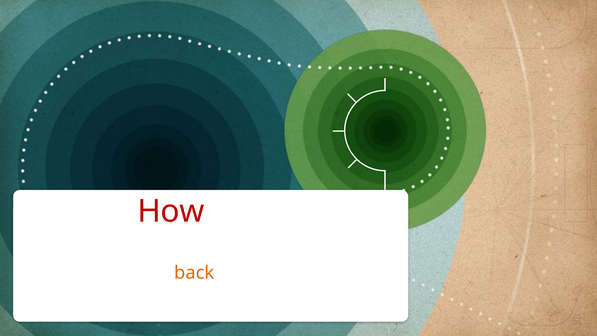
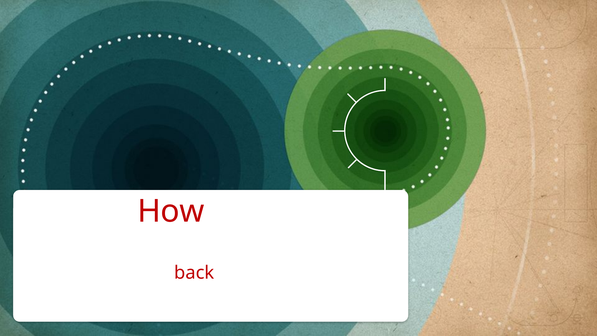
back colour: orange -> red
